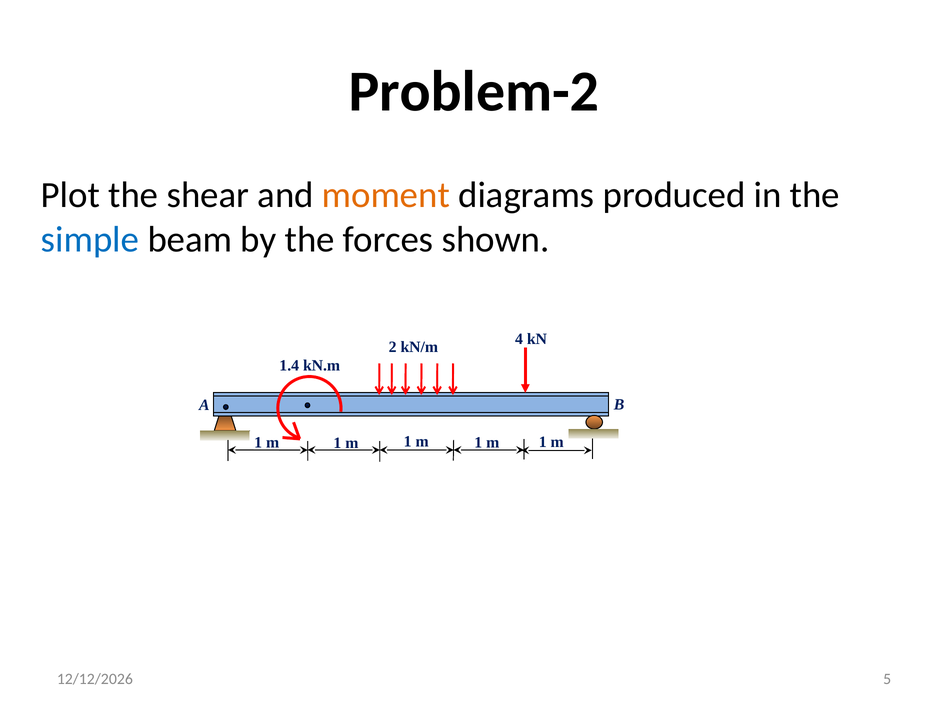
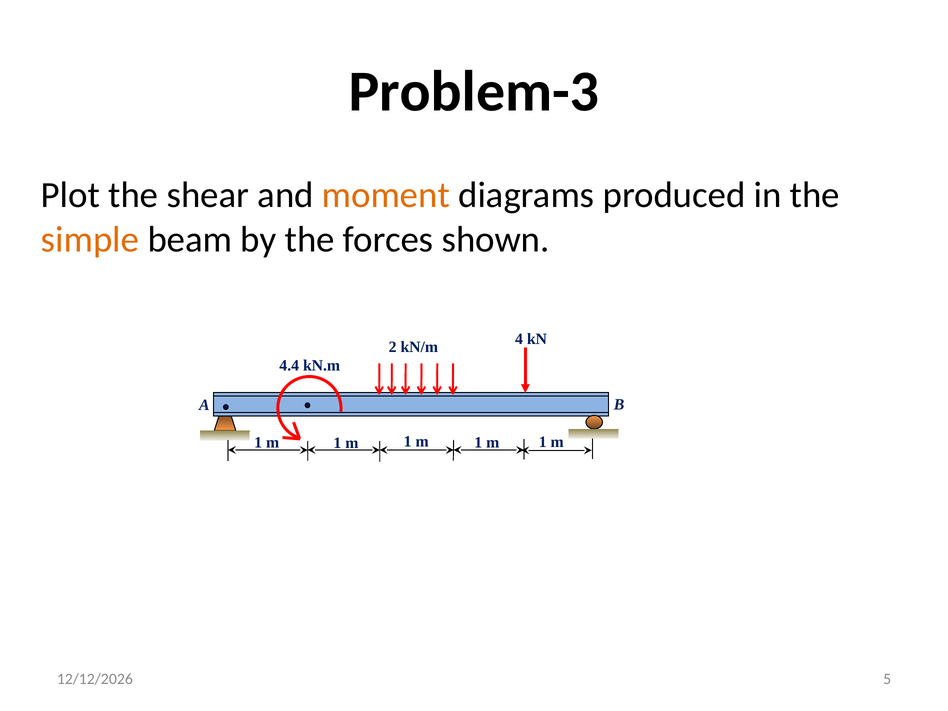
Problem-2: Problem-2 -> Problem-3
simple colour: blue -> orange
1.4: 1.4 -> 4.4
